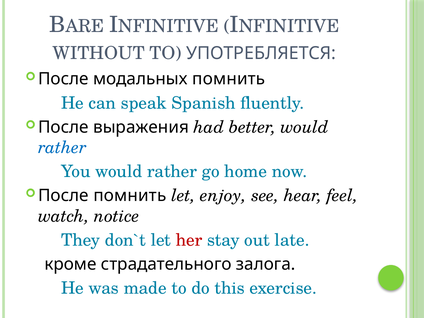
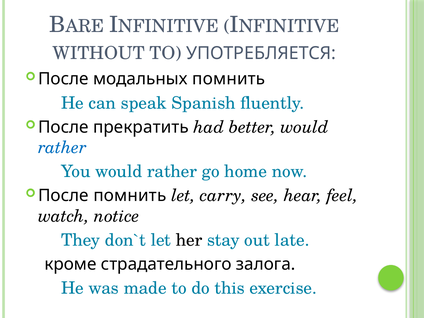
выражения: выражения -> прекратить
enjoy: enjoy -> carry
her colour: red -> black
